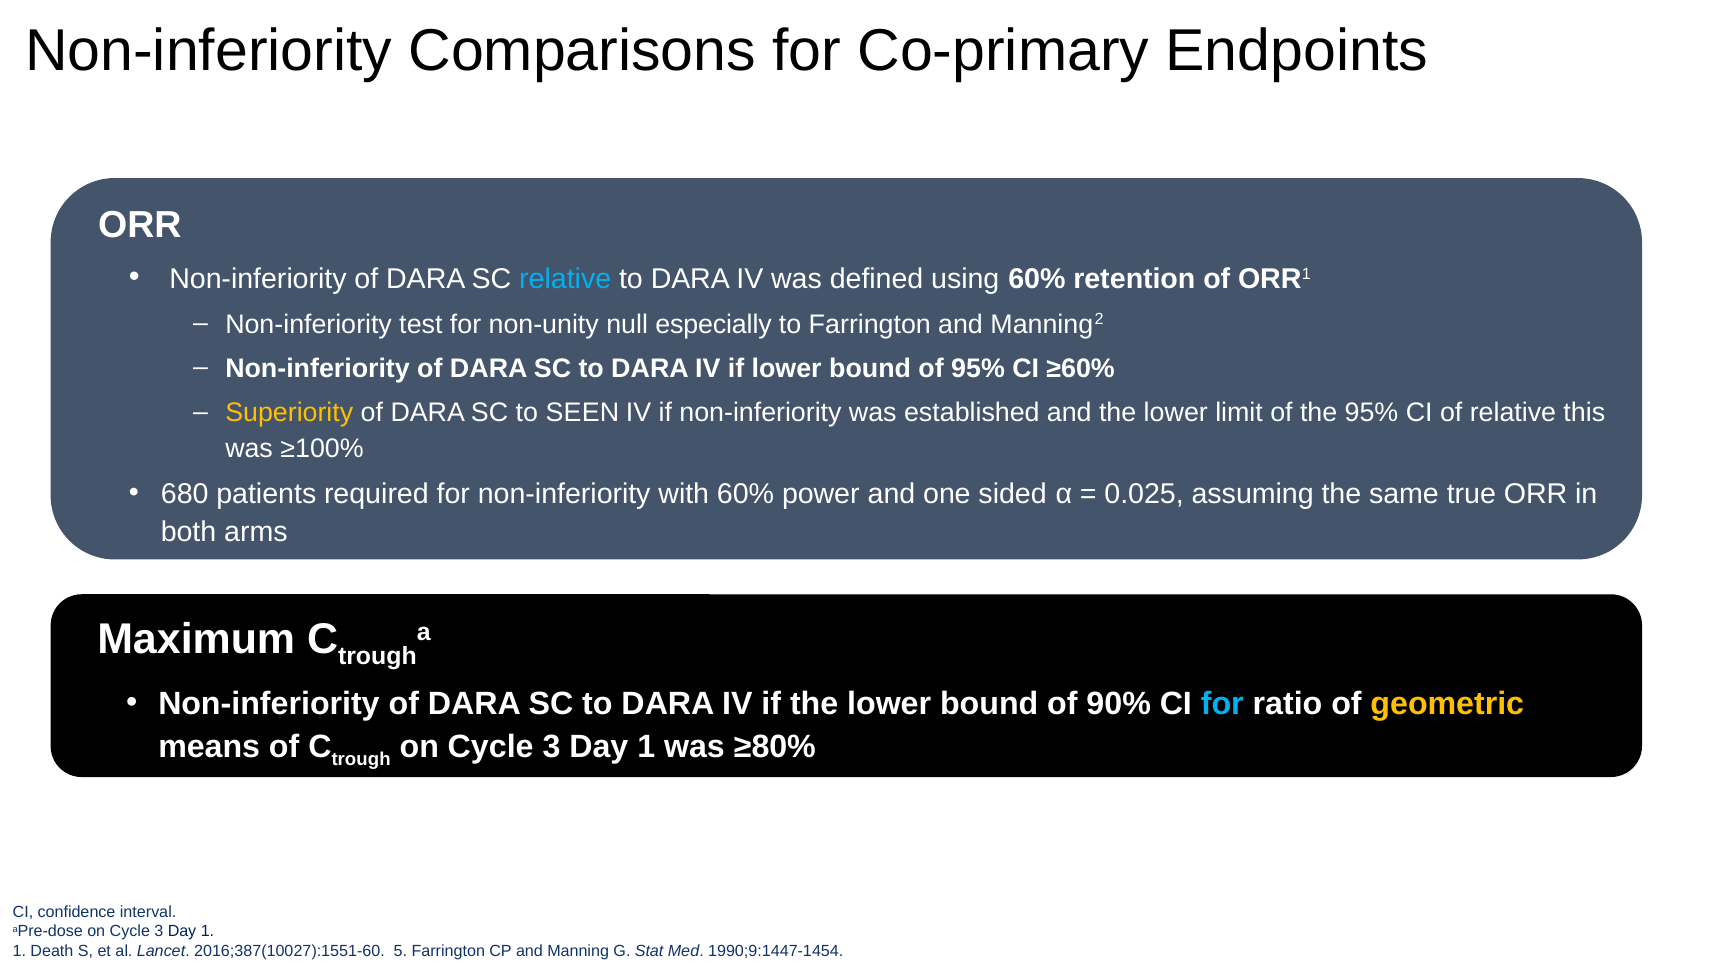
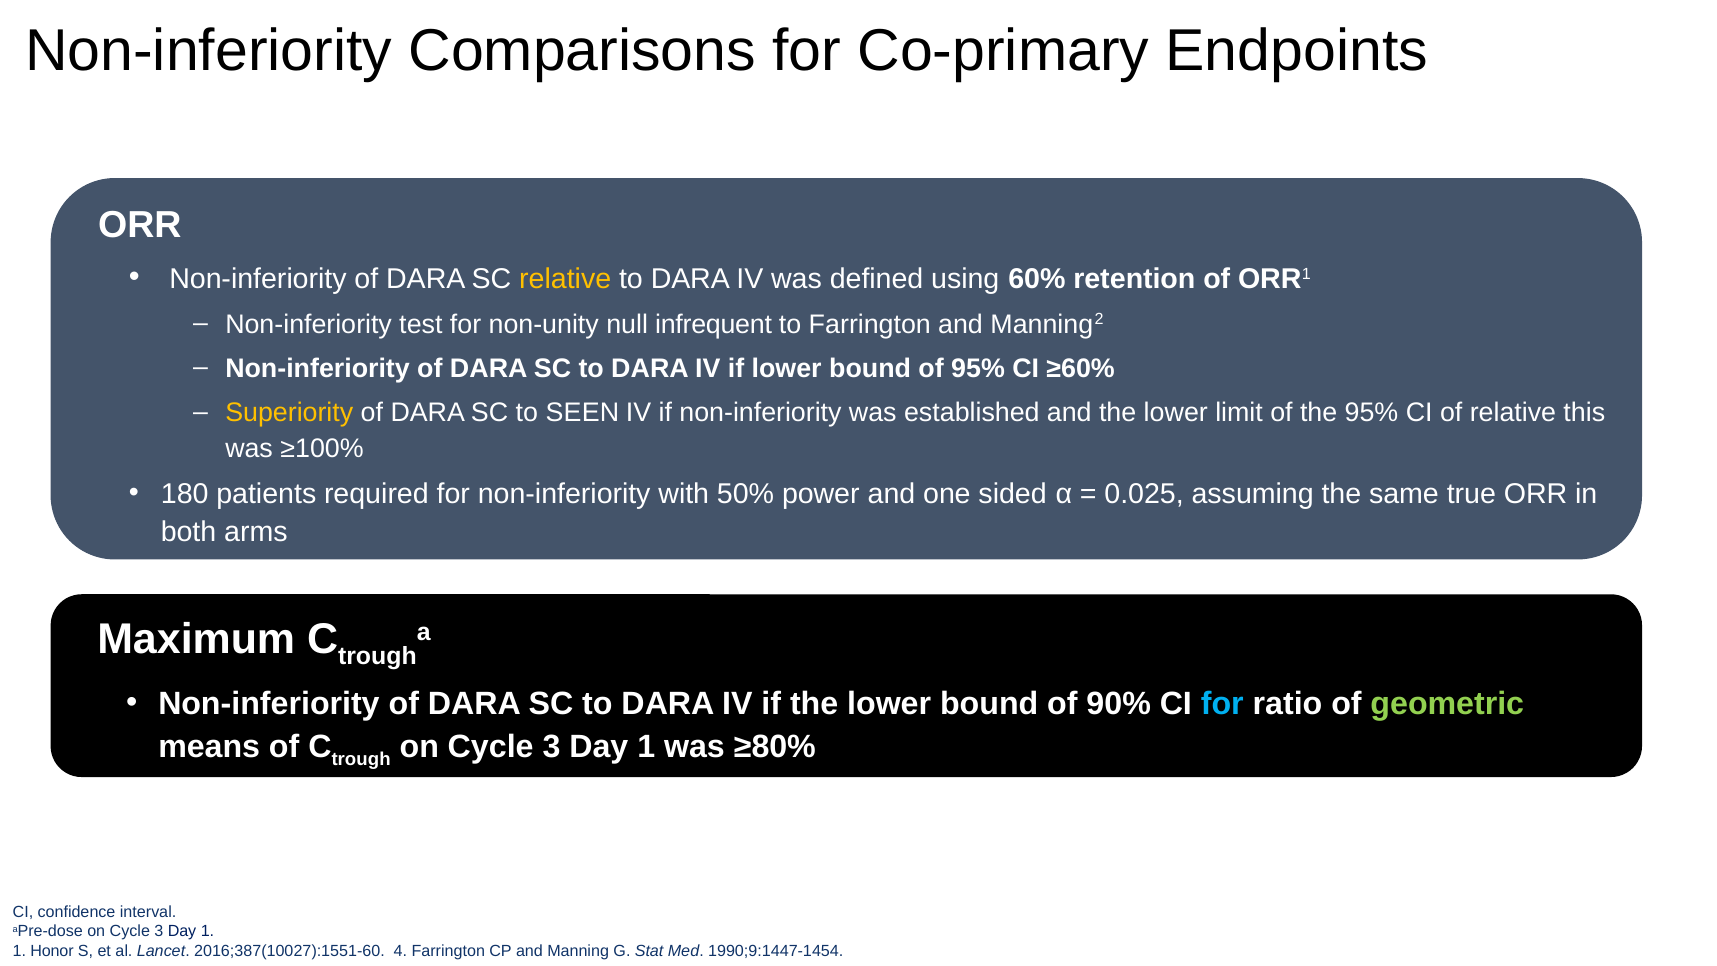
relative at (565, 279) colour: light blue -> yellow
especially: especially -> infrequent
680: 680 -> 180
with 60%: 60% -> 50%
geometric colour: yellow -> light green
Death: Death -> Honor
5: 5 -> 4
